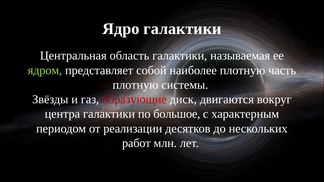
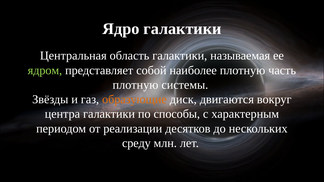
образующие colour: red -> orange
большое: большое -> способы
работ: работ -> среду
